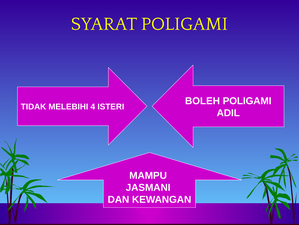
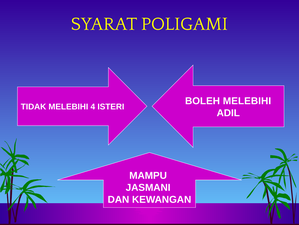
BOLEH POLIGAMI: POLIGAMI -> MELEBIHI
